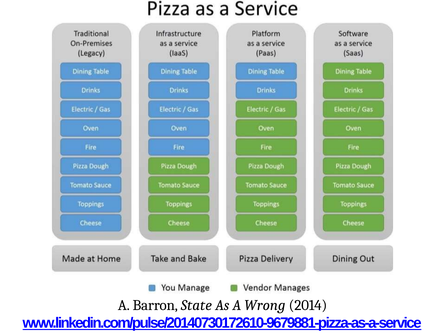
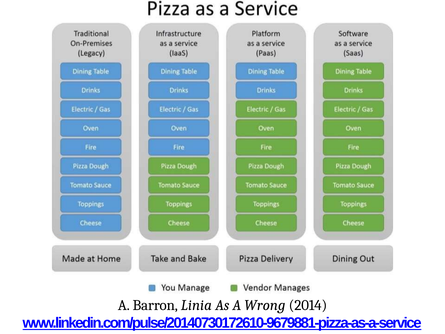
State: State -> Linia
